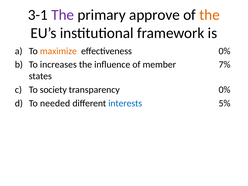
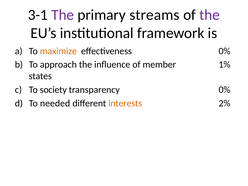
approve: approve -> streams
the at (210, 15) colour: orange -> purple
increases: increases -> approach
7%: 7% -> 1%
interests colour: blue -> orange
5%: 5% -> 2%
